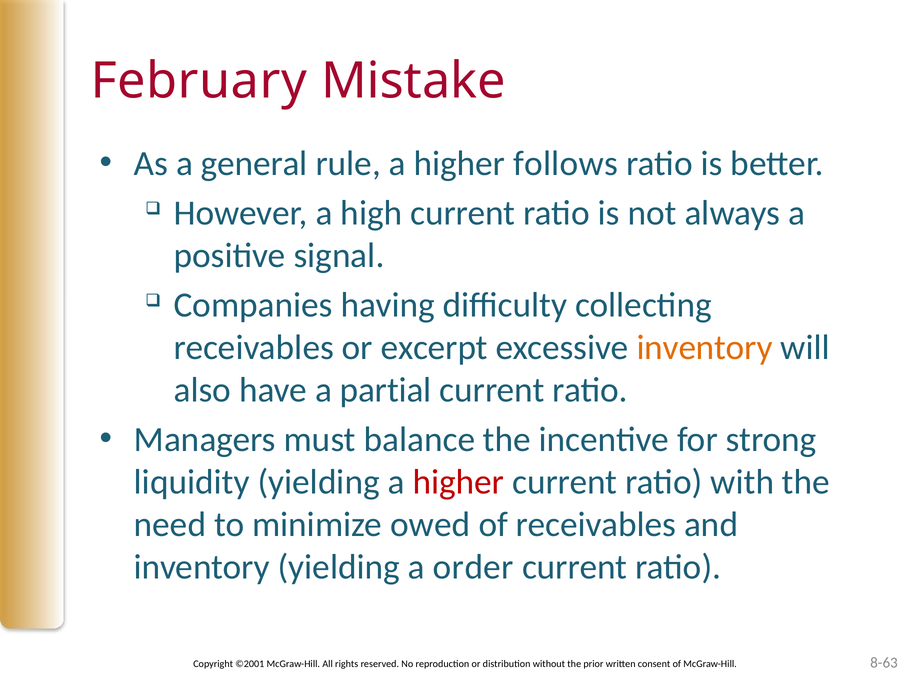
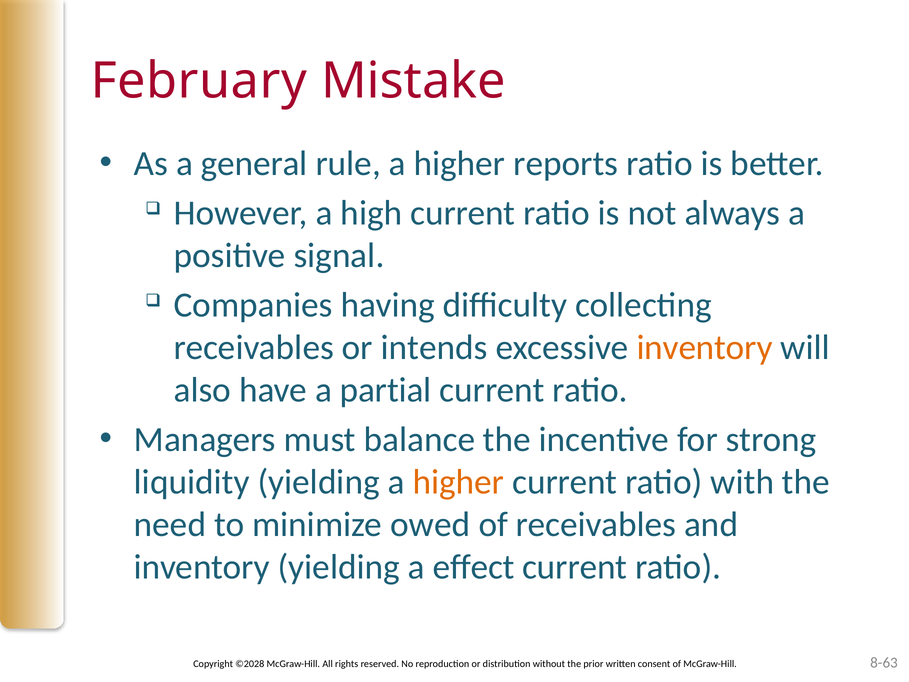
follows: follows -> reports
excerpt: excerpt -> intends
higher at (458, 482) colour: red -> orange
order: order -> effect
©2001: ©2001 -> ©2028
